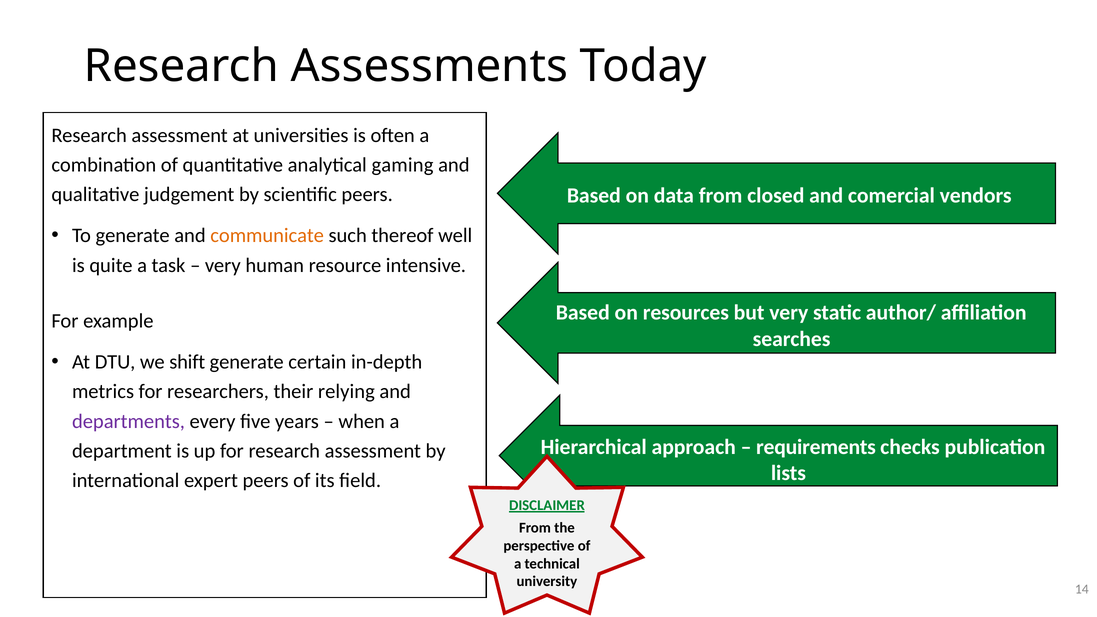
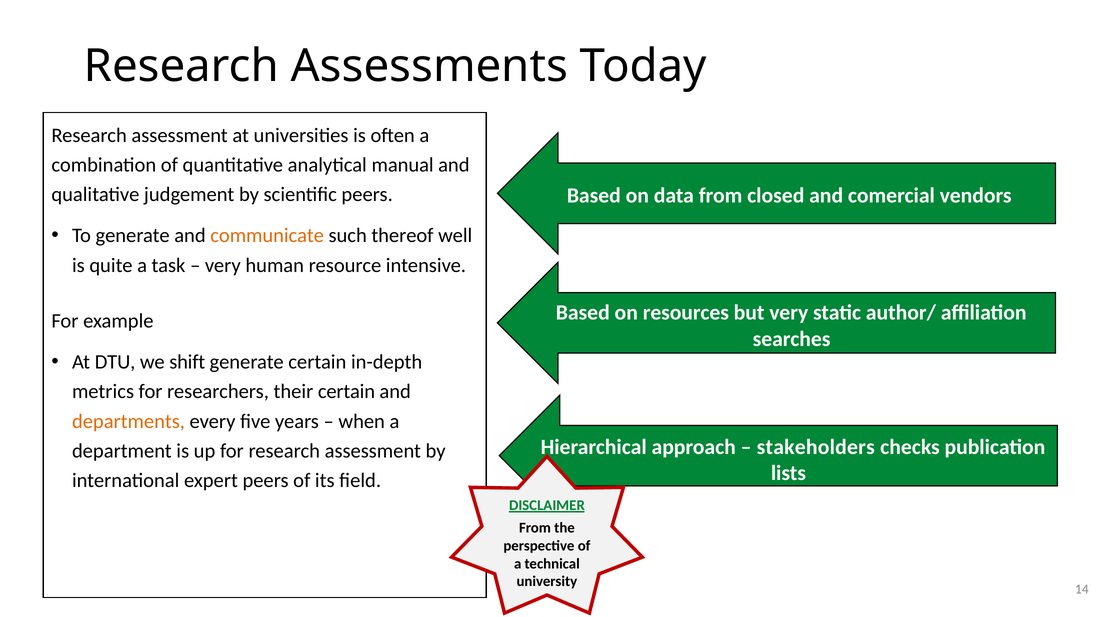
gaming: gaming -> manual
their relying: relying -> certain
departments colour: purple -> orange
requirements: requirements -> stakeholders
